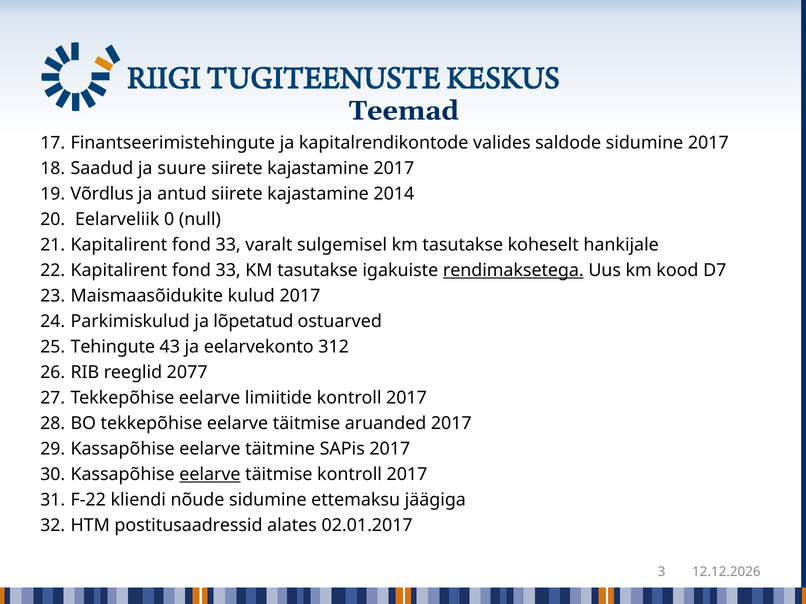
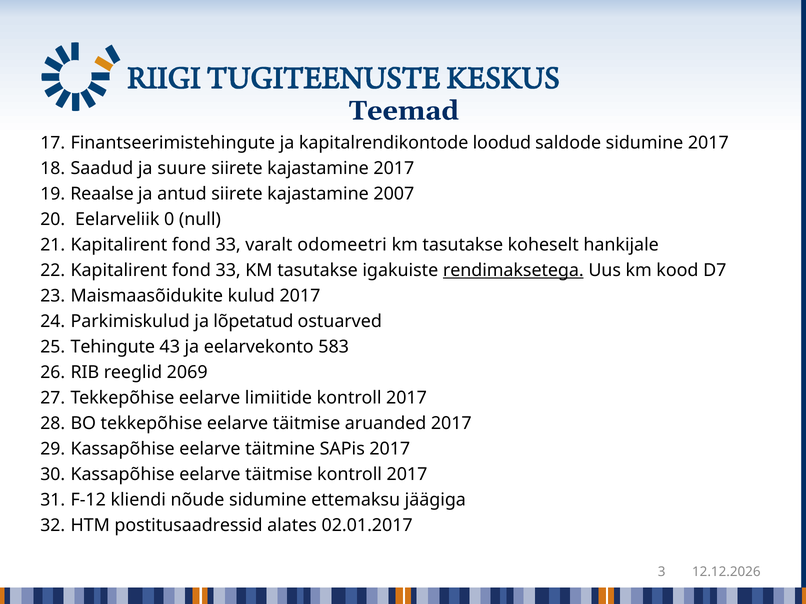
valides: valides -> loodud
Võrdlus: Võrdlus -> Reaalse
2014: 2014 -> 2007
sulgemisel: sulgemisel -> odomeetri
312: 312 -> 583
2077: 2077 -> 2069
eelarve at (210, 475) underline: present -> none
F-22: F-22 -> F-12
